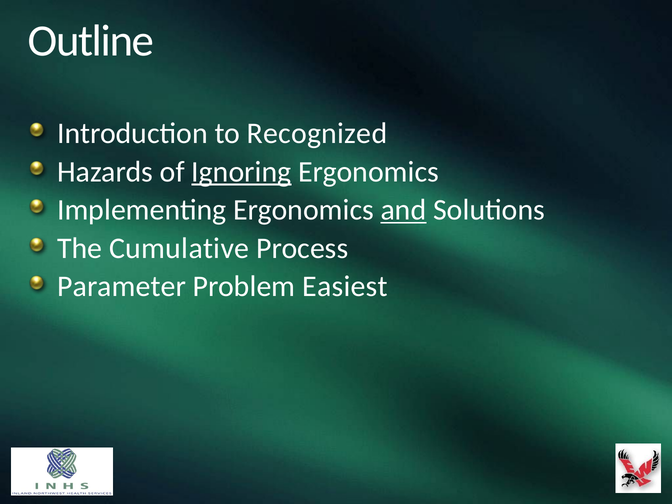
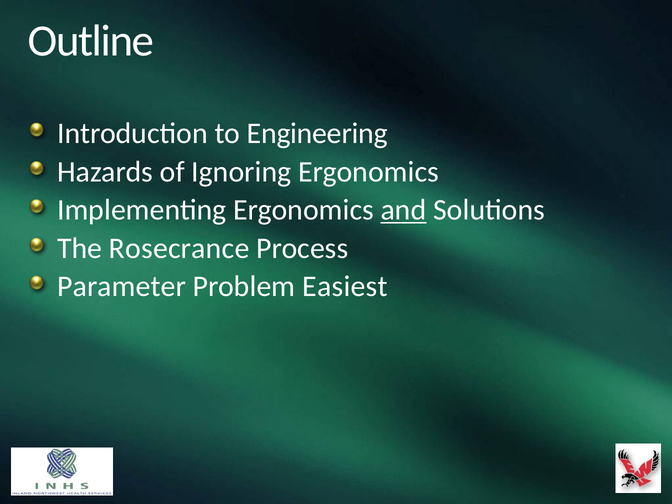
Recognized: Recognized -> Engineering
Ignoring underline: present -> none
Cumulative: Cumulative -> Rosecrance
